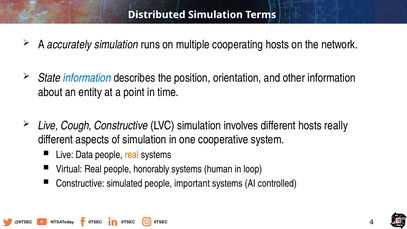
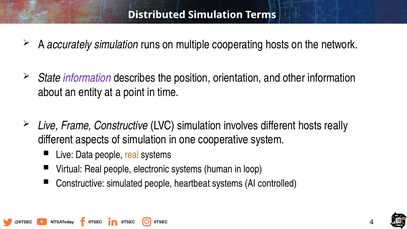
information at (87, 78) colour: blue -> purple
Cough: Cough -> Frame
honorably: honorably -> electronic
important: important -> heartbeat
